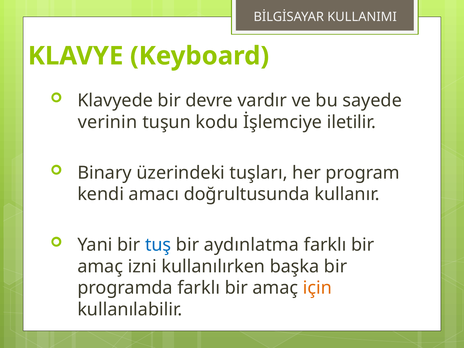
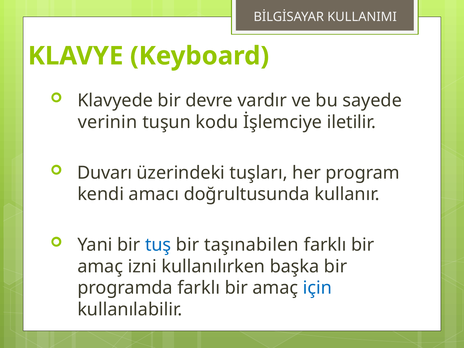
Binary: Binary -> Duvarı
aydınlatma: aydınlatma -> taşınabilen
için colour: orange -> blue
